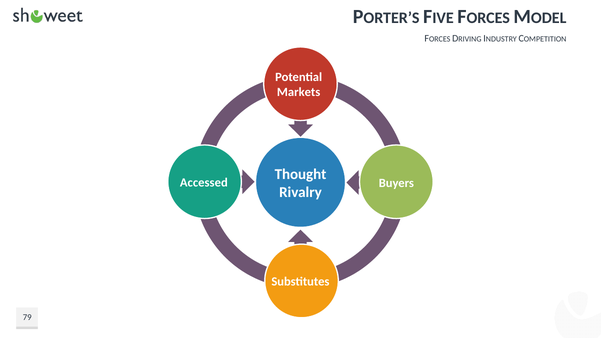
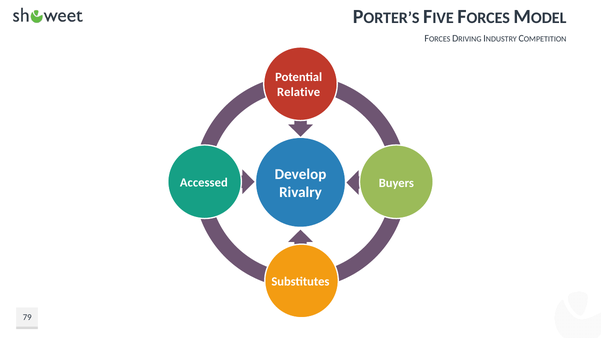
Markets: Markets -> Relative
Thought: Thought -> Develop
